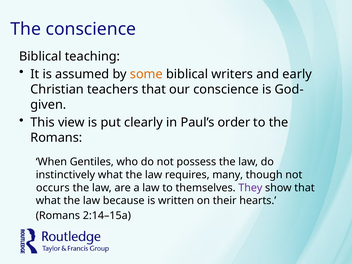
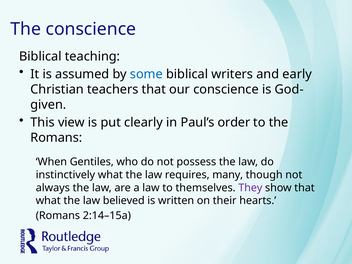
some colour: orange -> blue
occurs: occurs -> always
because: because -> believed
